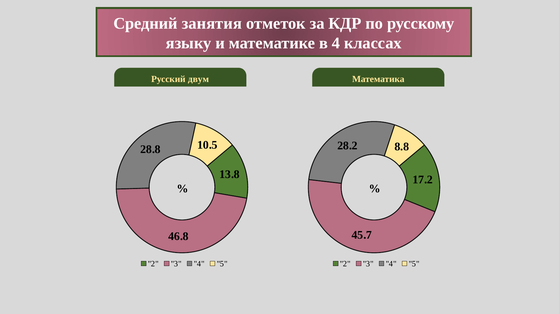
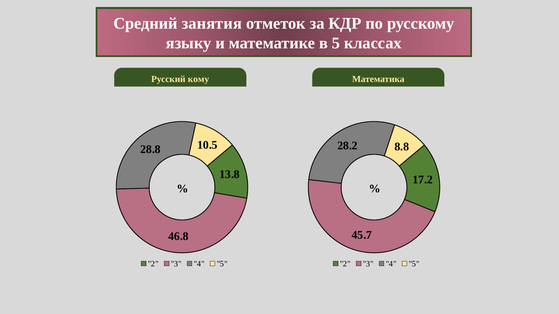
в 4: 4 -> 5
двум: двум -> кому
